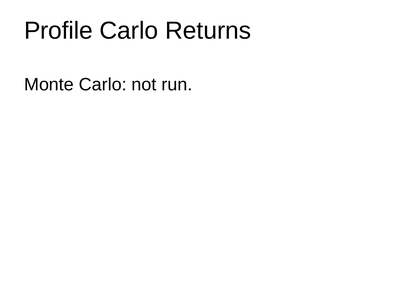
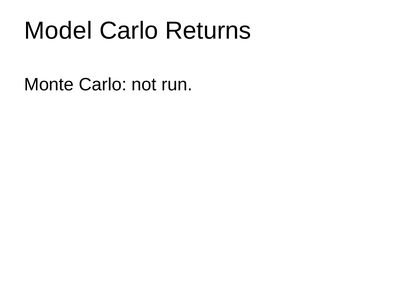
Profile: Profile -> Model
